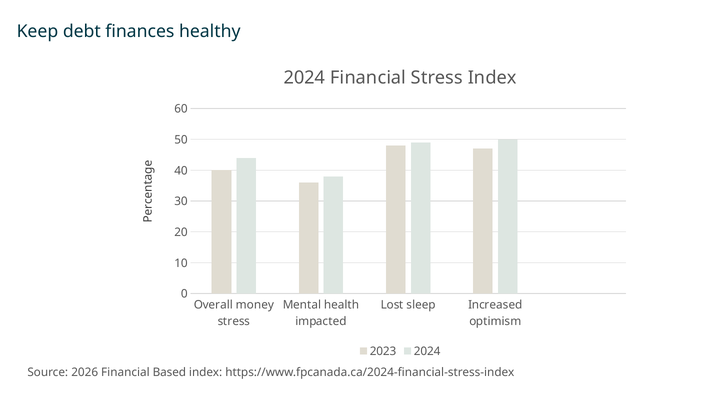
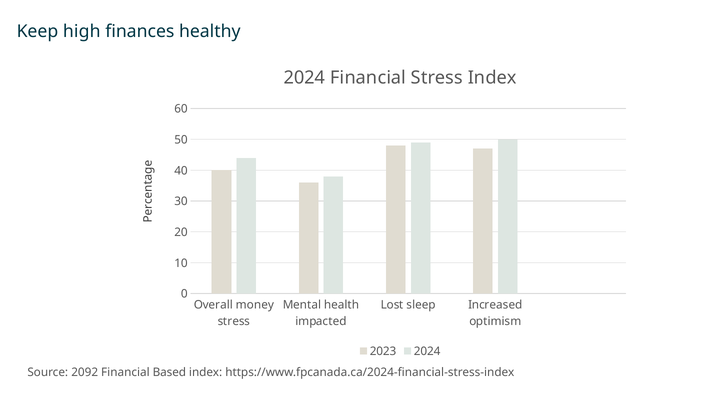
debt: debt -> high
2026: 2026 -> 2092
